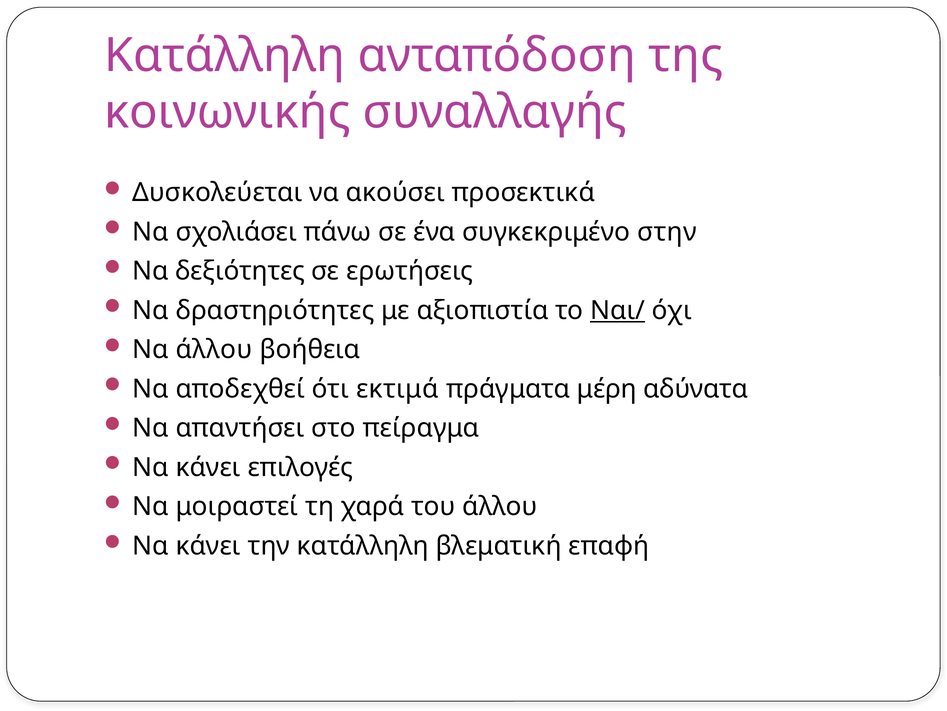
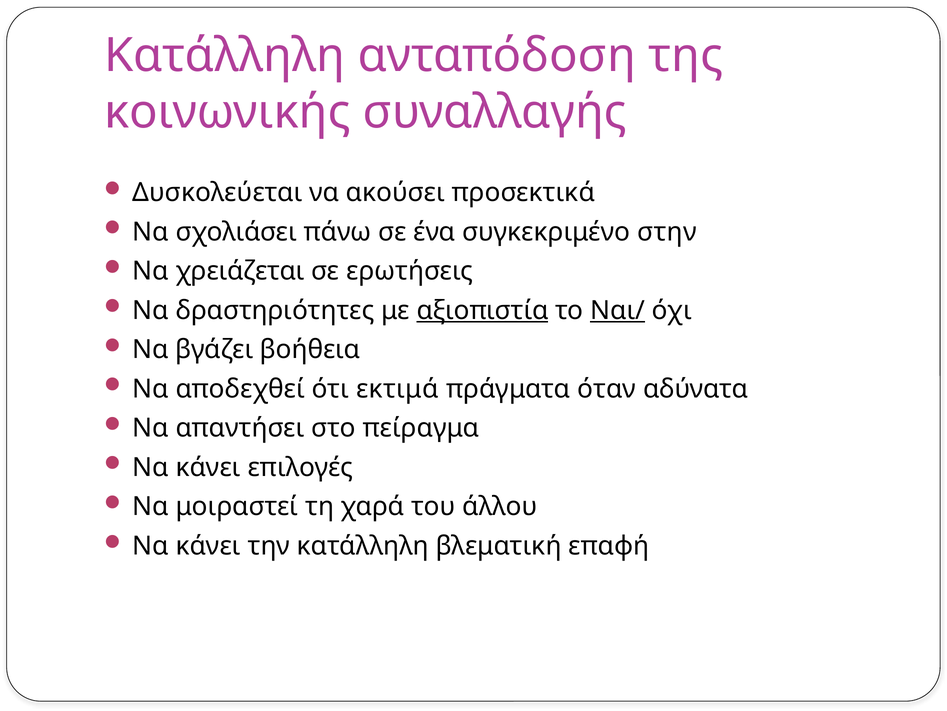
δεξιότητες: δεξιότητες -> χρειάζεται
αξιοπιστία underline: none -> present
Να άλλου: άλλου -> βγάζει
μέρη: μέρη -> όταν
